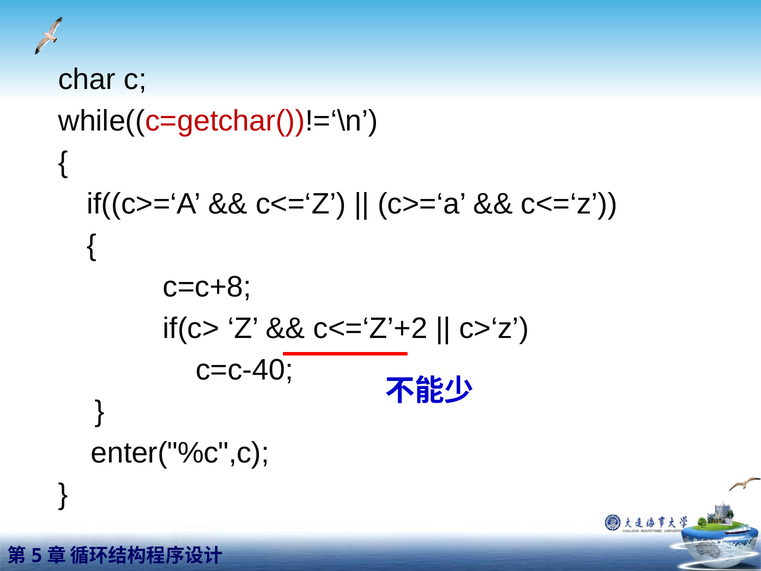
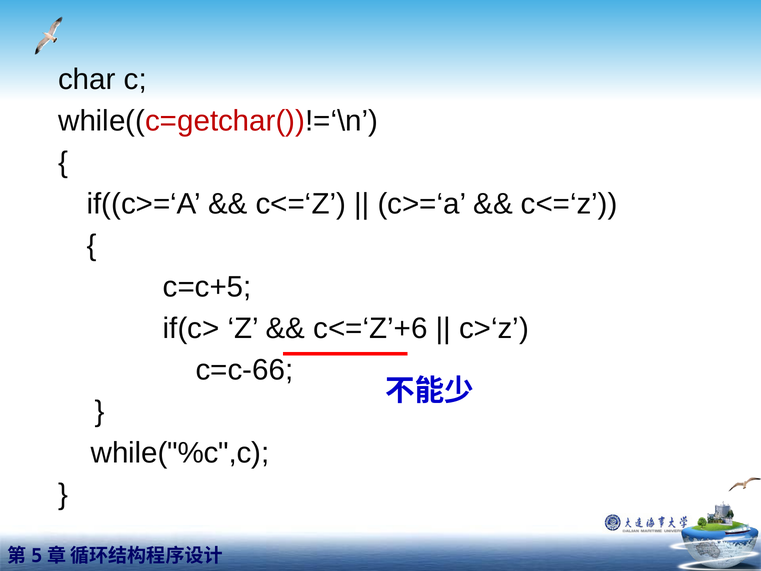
c=c+8: c=c+8 -> c=c+5
c<=‘Z’+2: c<=‘Z’+2 -> c<=‘Z’+6
c=c-40: c=c-40 -> c=c-66
enter("%c",c: enter("%c",c -> while("%c",c
